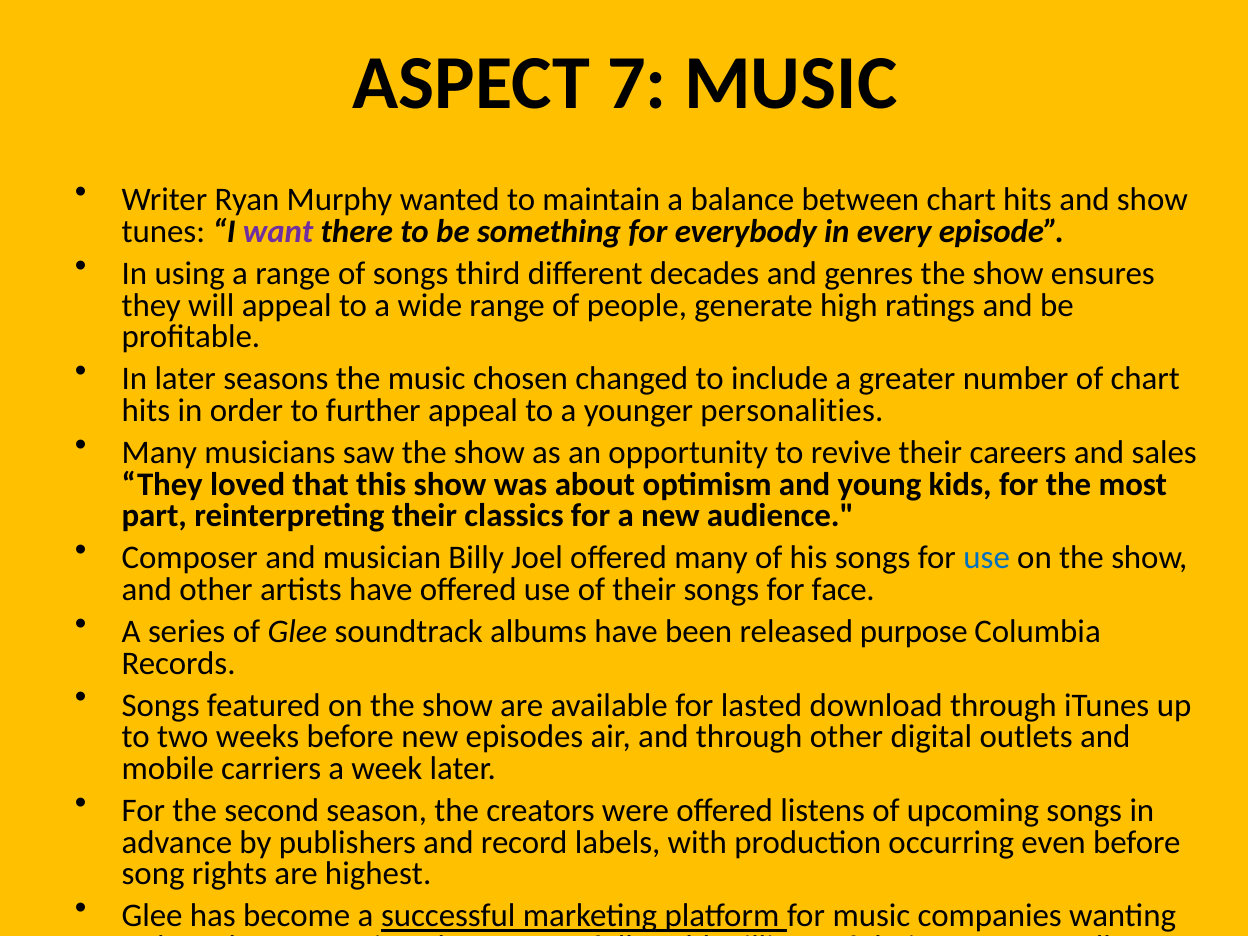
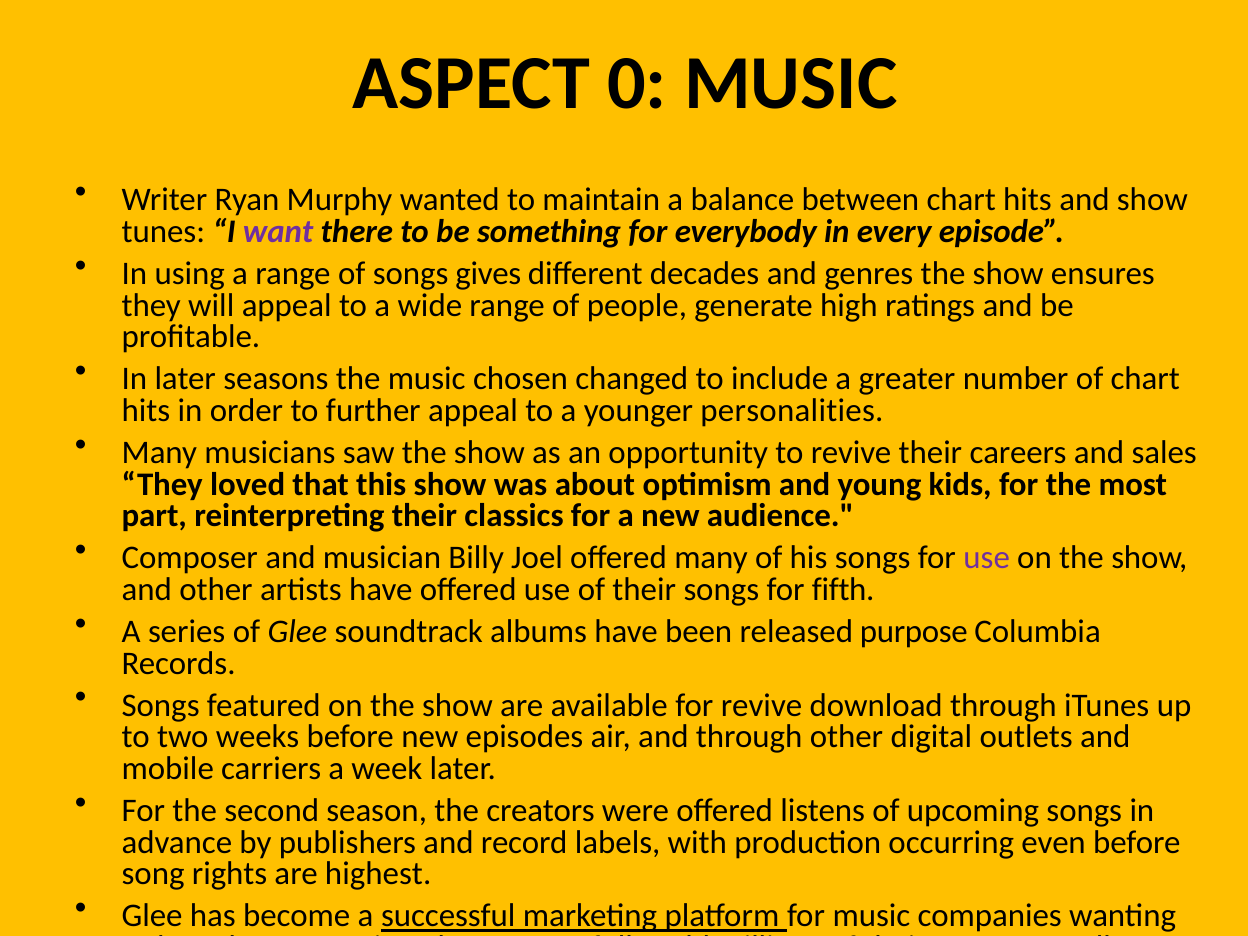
7: 7 -> 0
third: third -> gives
use at (987, 558) colour: blue -> purple
face: face -> fifth
for lasted: lasted -> revive
